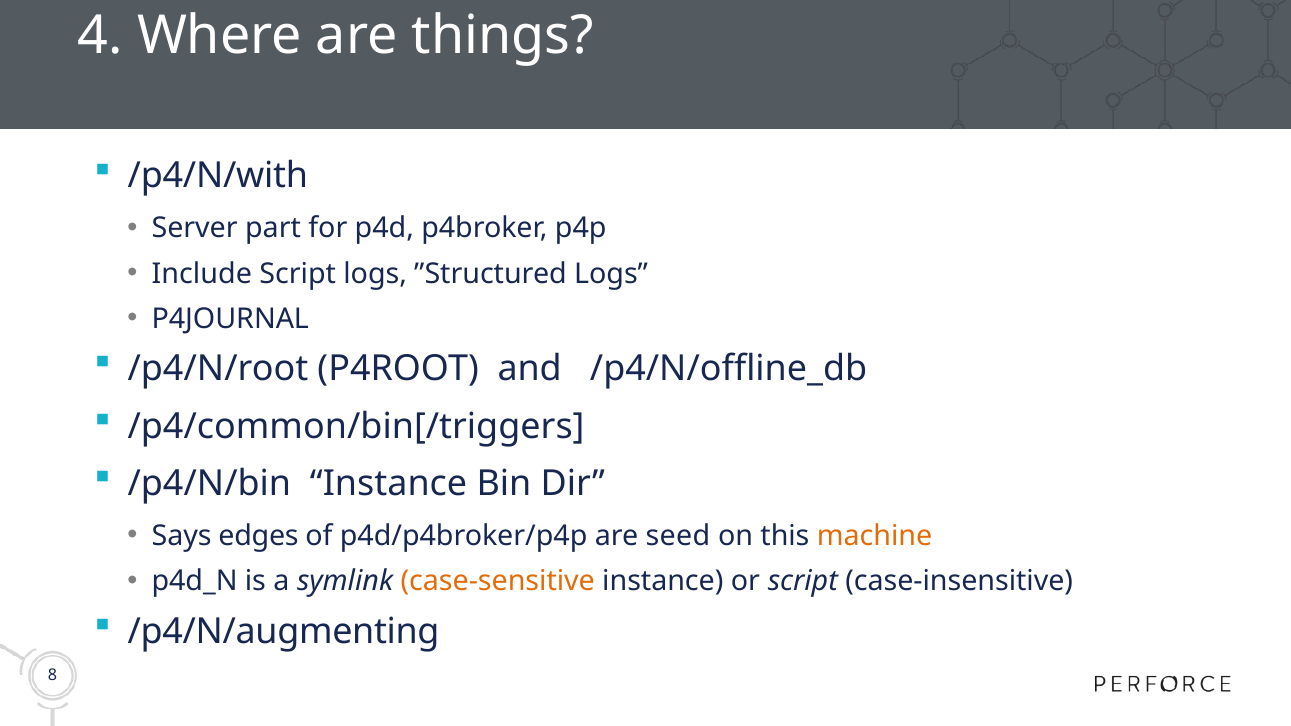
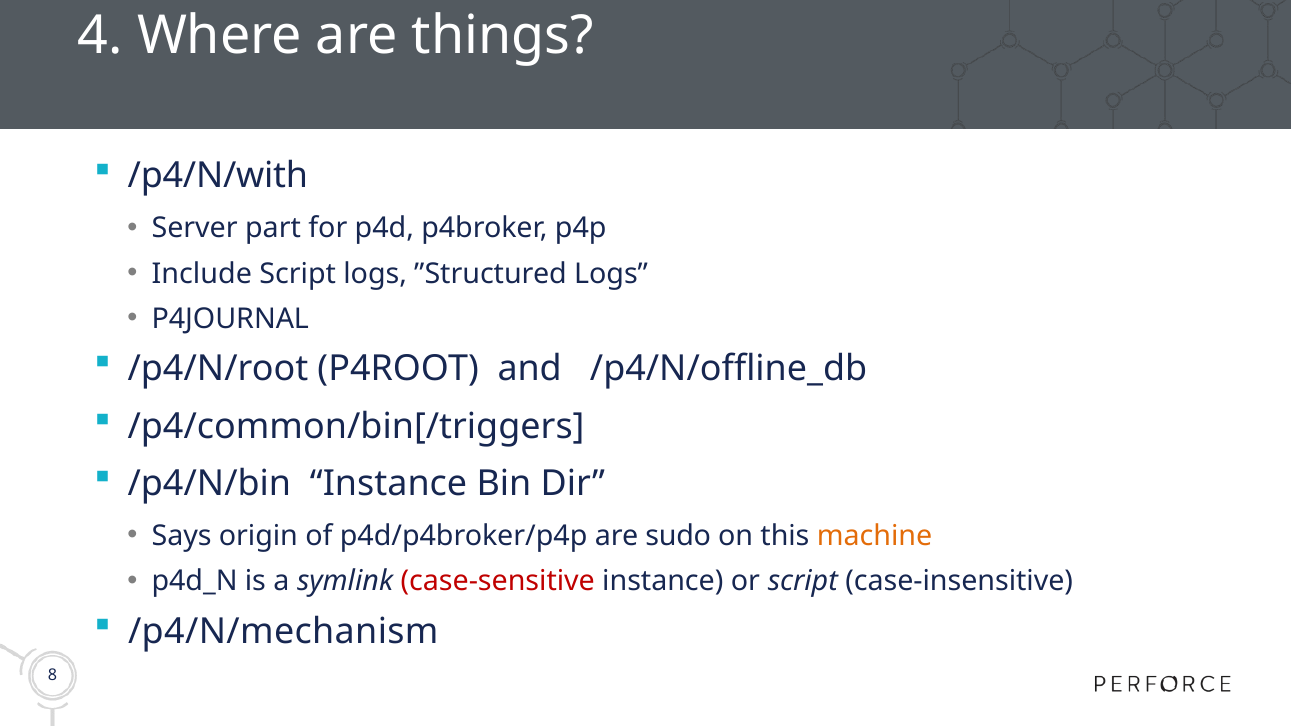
edges: edges -> origin
seed: seed -> sudo
case-sensitive colour: orange -> red
/p4/N/augmenting: /p4/N/augmenting -> /p4/N/mechanism
